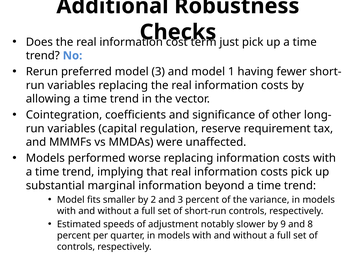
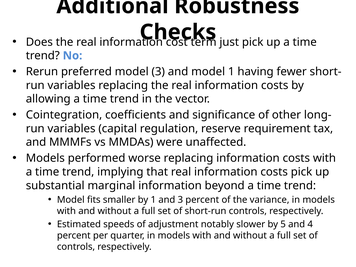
by 2: 2 -> 1
9: 9 -> 5
8: 8 -> 4
